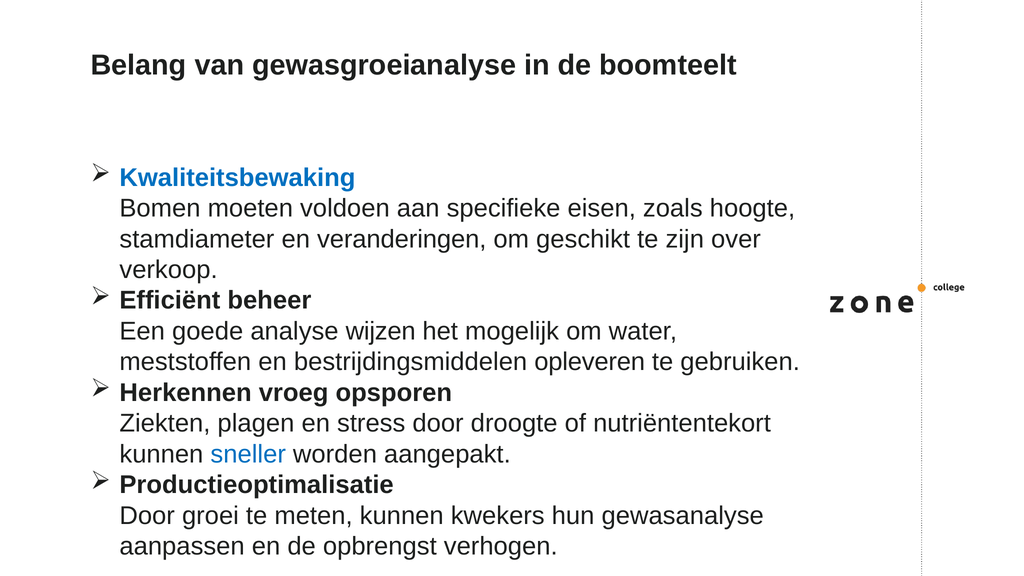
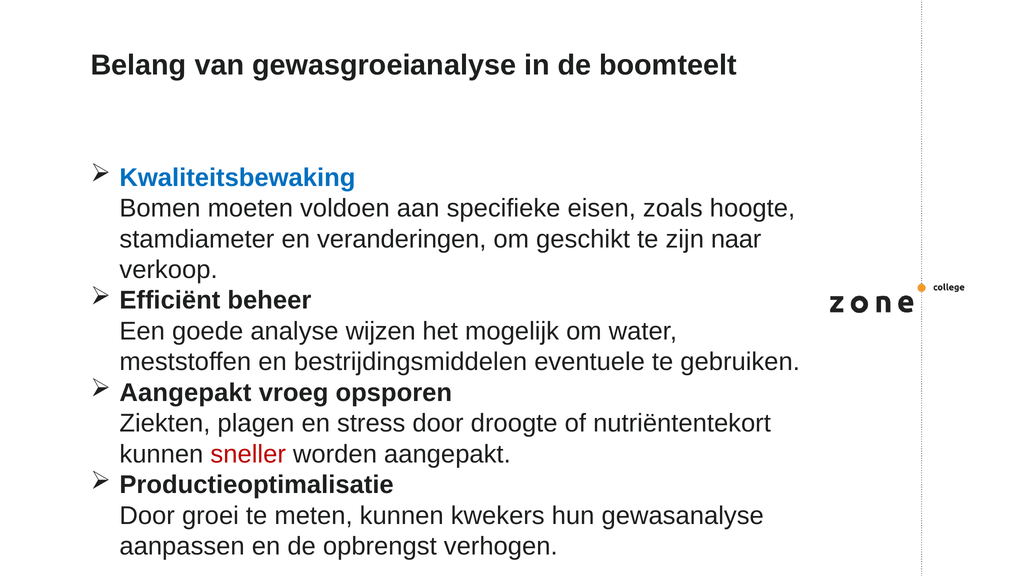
over: over -> naar
opleveren: opleveren -> eventuele
Herkennen at (186, 393): Herkennen -> Aangepakt
sneller colour: blue -> red
